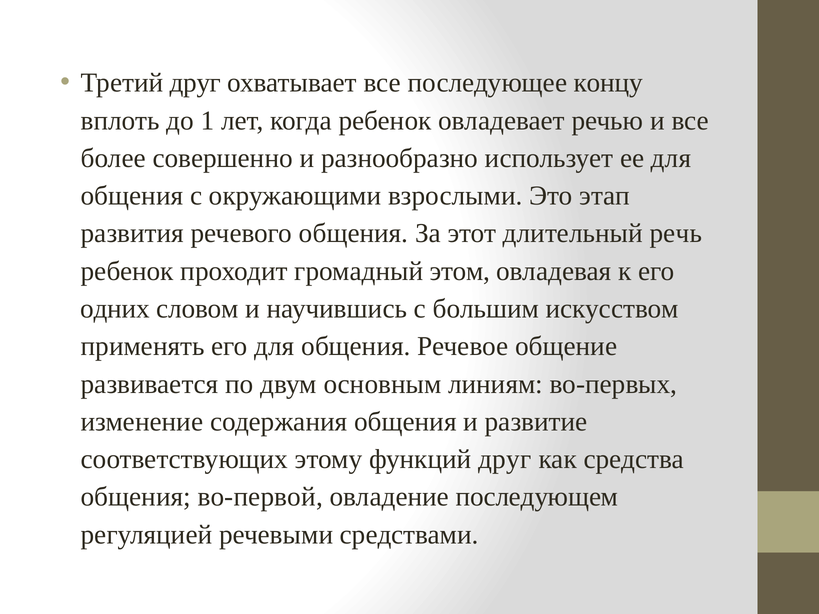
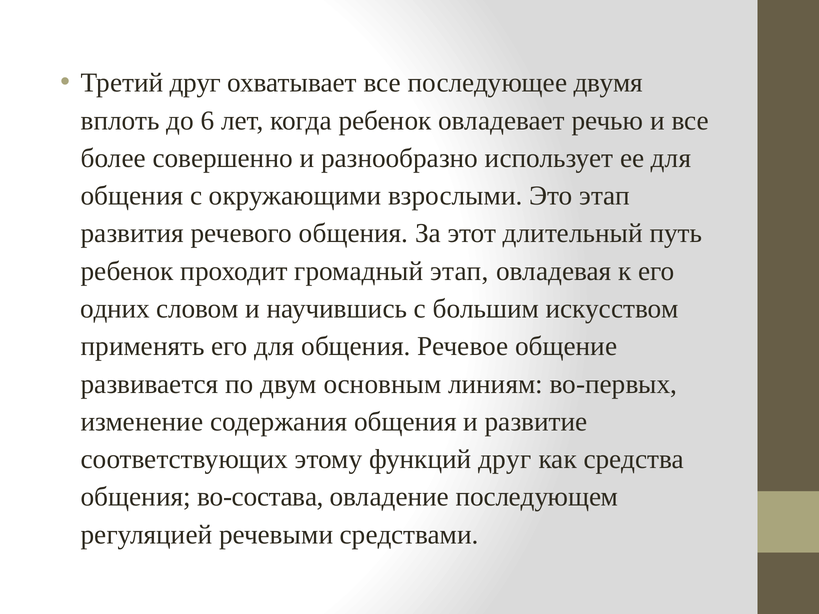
концу: концу -> двумя
1: 1 -> 6
речь: речь -> путь
громадный этом: этом -> этап
во-первой: во-первой -> во-состава
